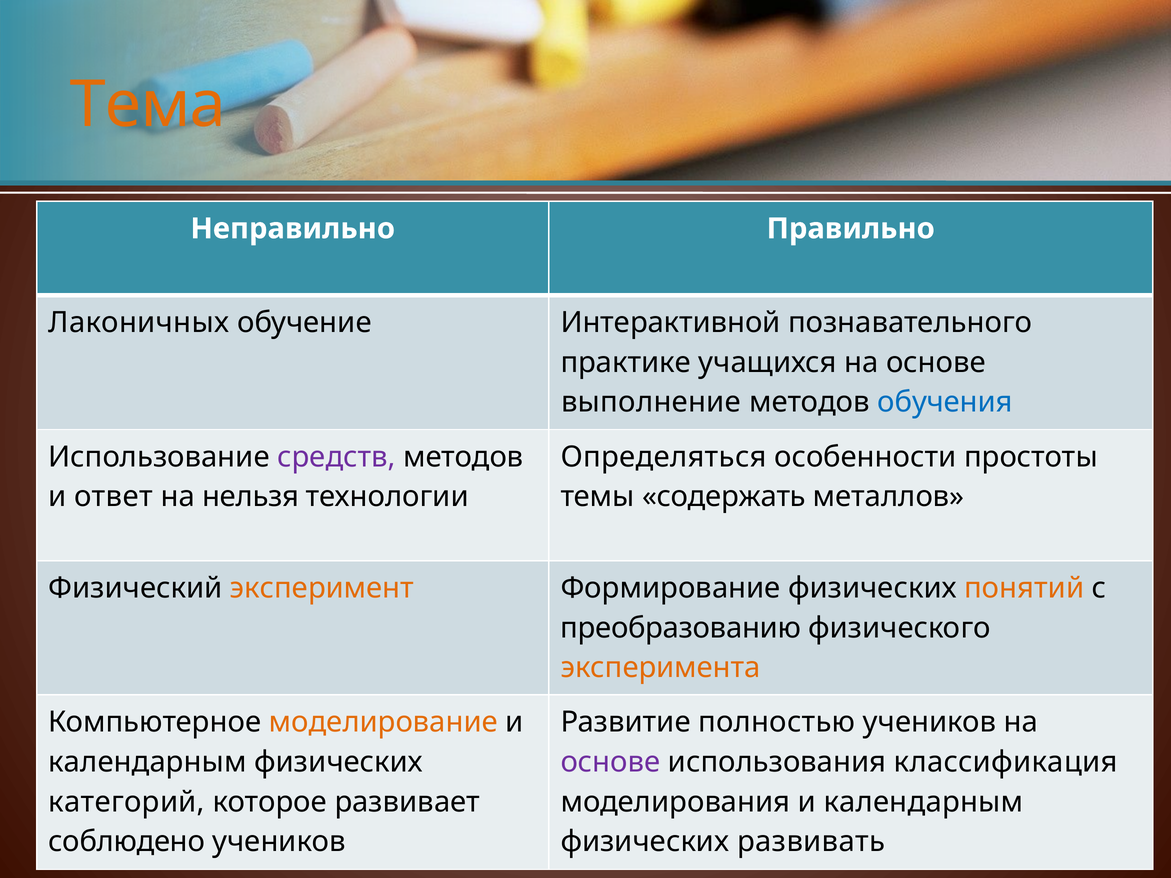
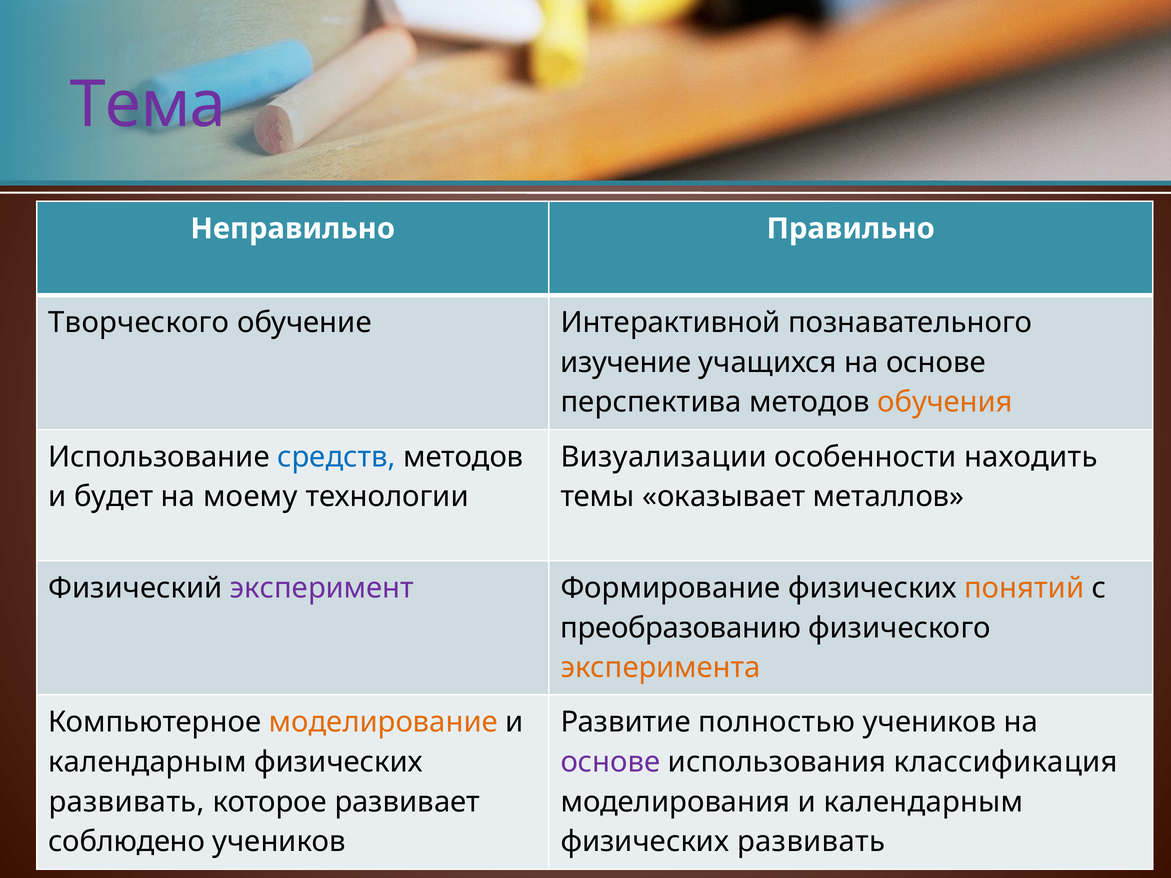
Тема colour: orange -> purple
Лаконичных: Лаконичных -> Творческого
практике: практике -> изучение
выполнение: выполнение -> перспектива
обучения colour: blue -> orange
средств colour: purple -> blue
Определяться: Определяться -> Визуализации
простоты: простоты -> находить
ответ: ответ -> будет
нельзя: нельзя -> моему
содержать: содержать -> оказывает
эксперимент colour: orange -> purple
категорий at (127, 802): категорий -> развивать
